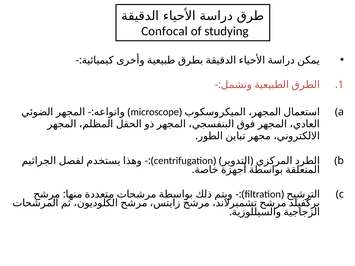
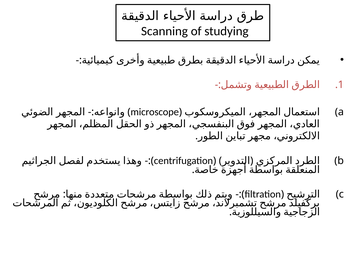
Confocal: Confocal -> Scanning
